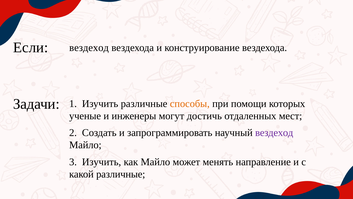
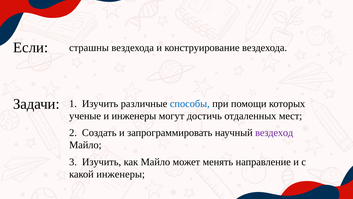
вездеход at (89, 48): вездеход -> страшны
способы colour: orange -> blue
какой различные: различные -> инженеры
